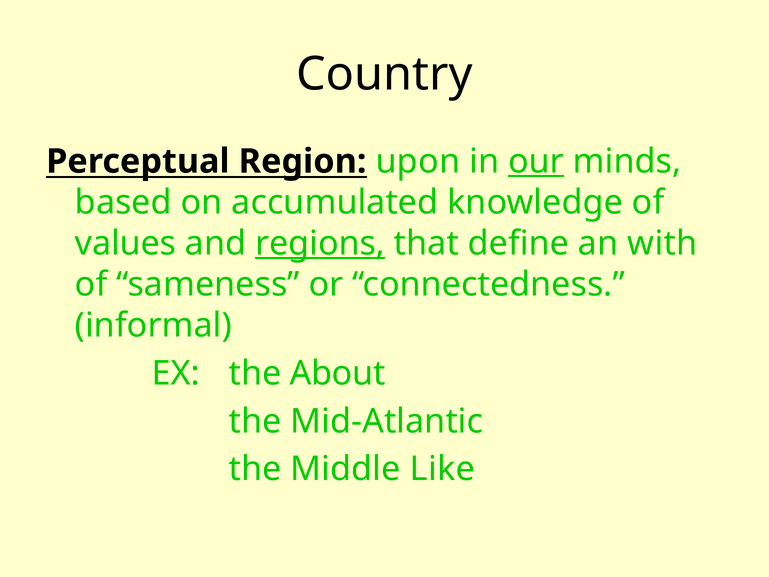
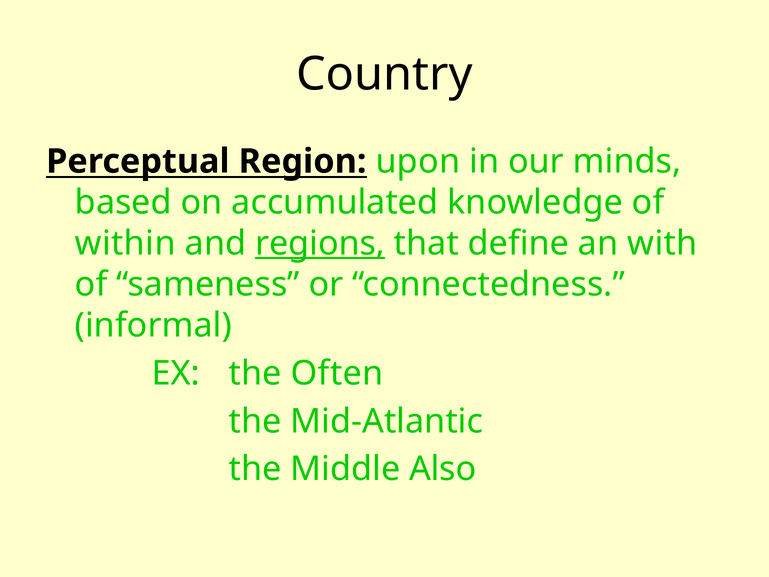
our underline: present -> none
values: values -> within
About: About -> Often
Like: Like -> Also
